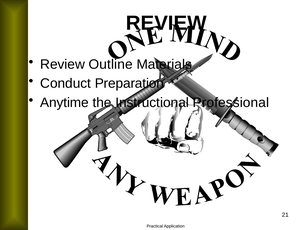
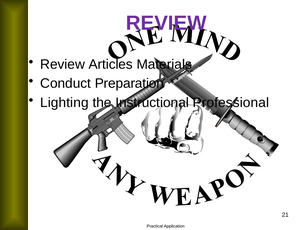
REVIEW at (166, 23) colour: black -> purple
Outline: Outline -> Articles
Anytime: Anytime -> Lighting
